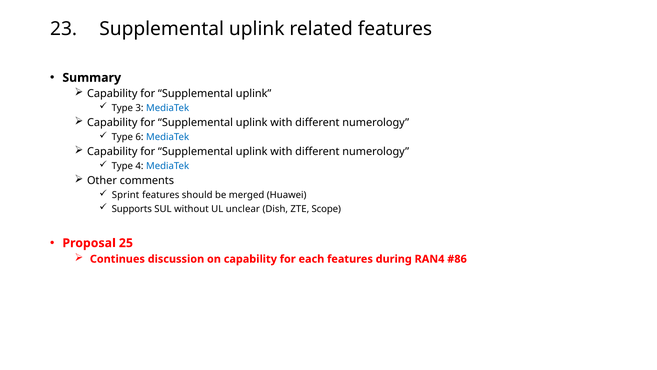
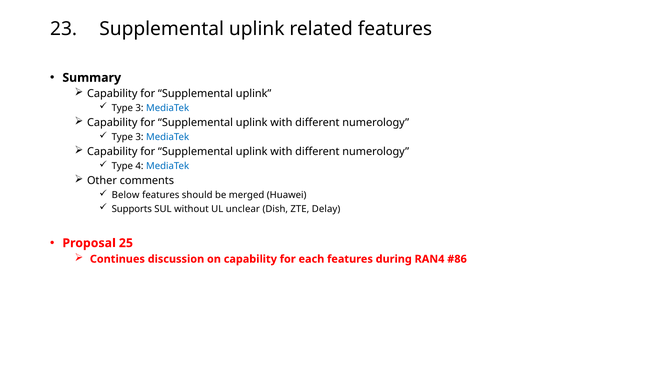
6 at (140, 137): 6 -> 3
Sprint: Sprint -> Below
Scope: Scope -> Delay
